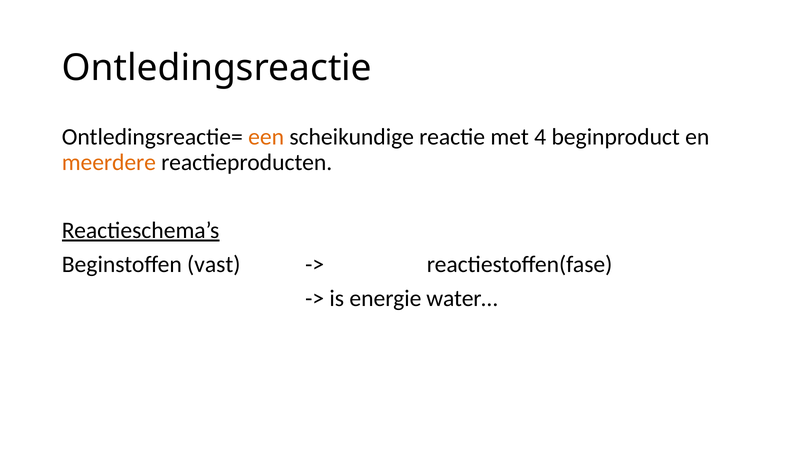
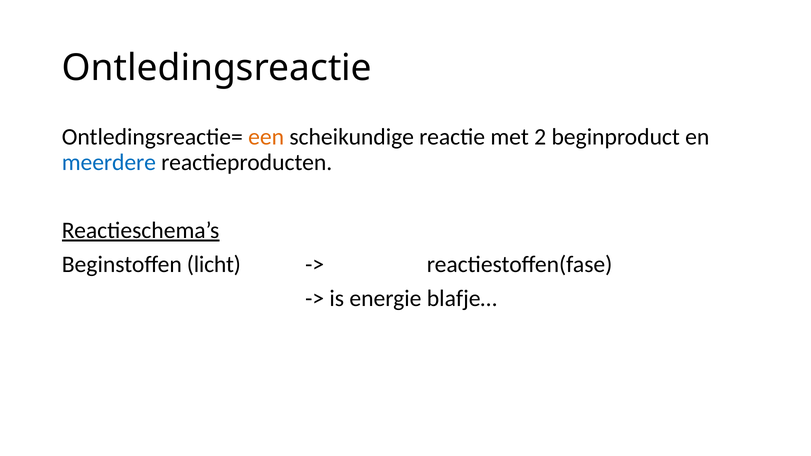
4: 4 -> 2
meerdere colour: orange -> blue
vast: vast -> licht
water…: water… -> blafje…
